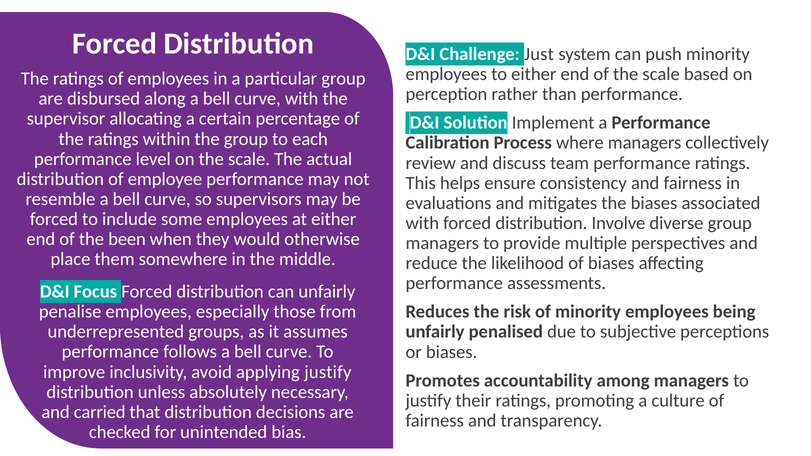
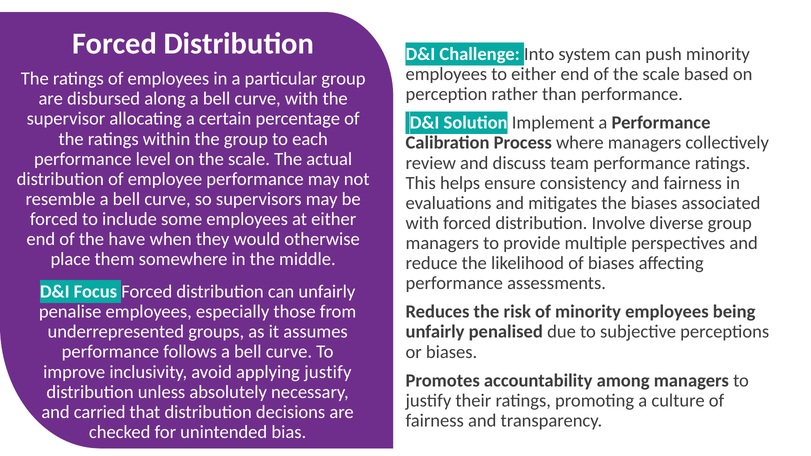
Just: Just -> Into
been: been -> have
